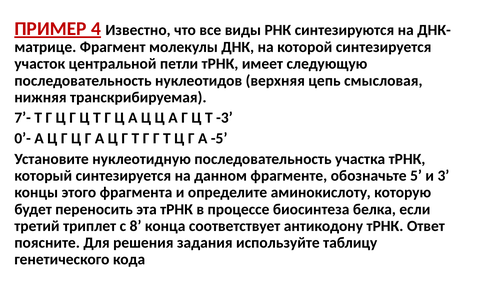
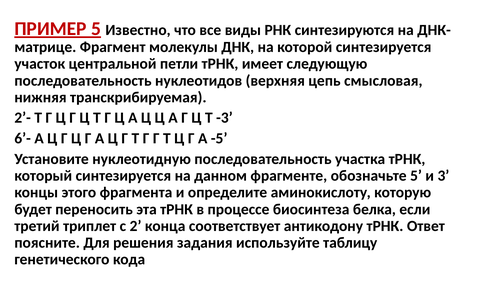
ПРИМЕР 4: 4 -> 5
7’-: 7’- -> 2’-
0’-: 0’- -> 6’-
8: 8 -> 2
